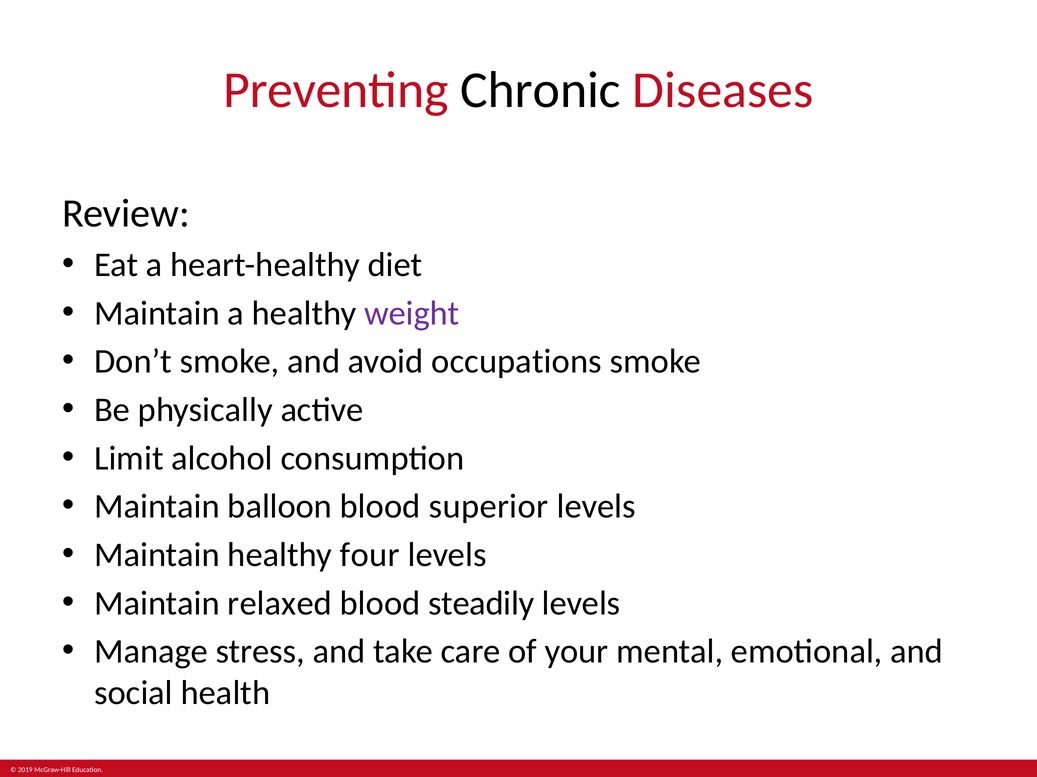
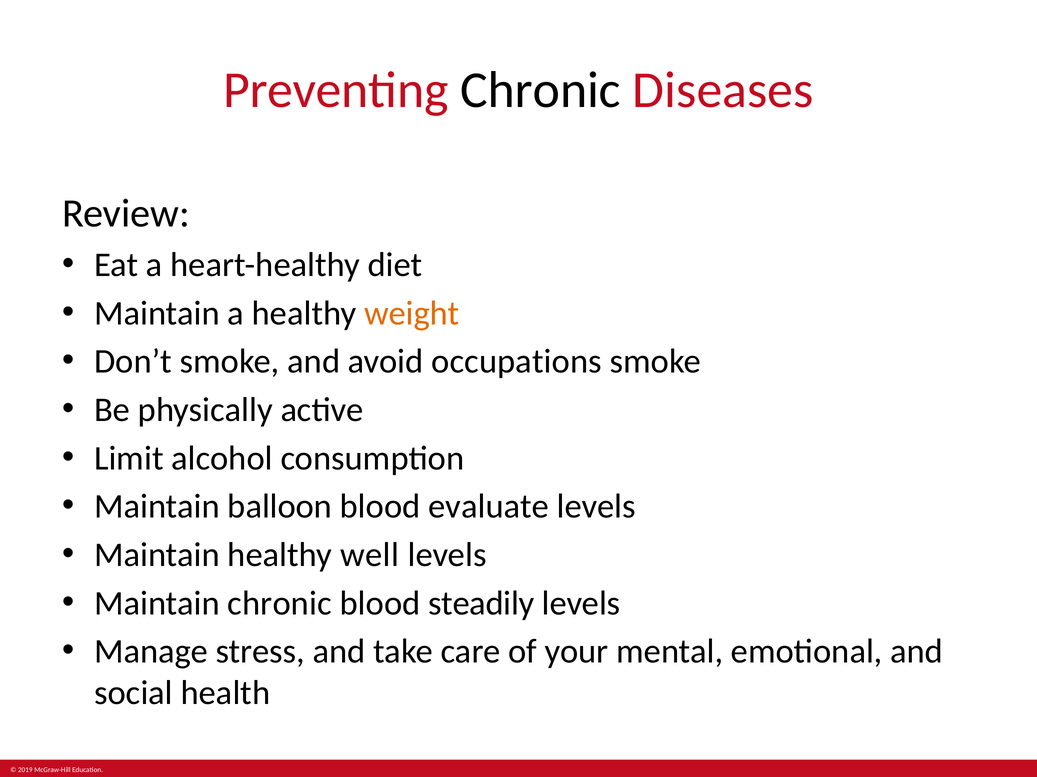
weight colour: purple -> orange
superior: superior -> evaluate
four: four -> well
Maintain relaxed: relaxed -> chronic
